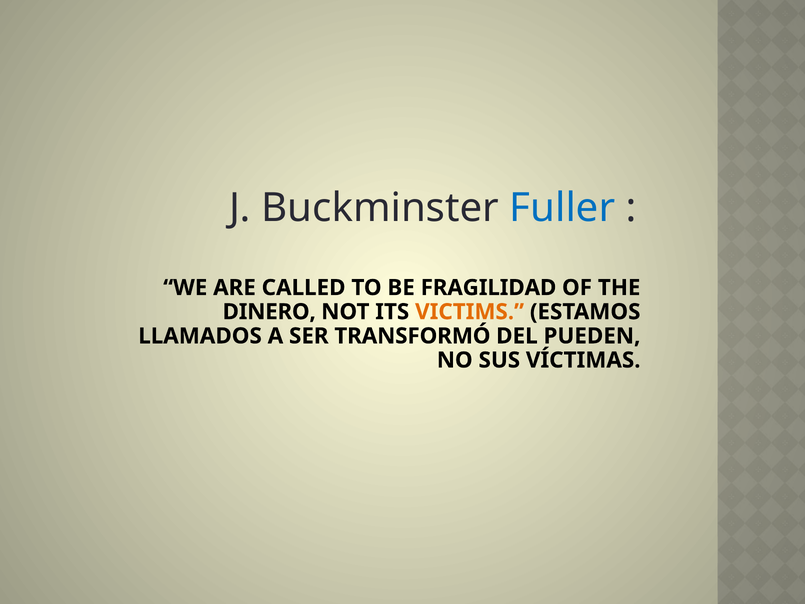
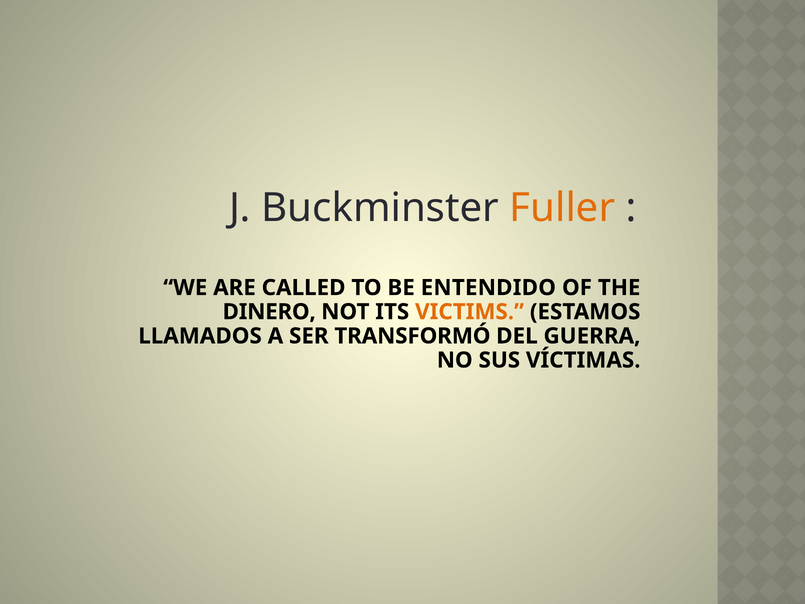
Fuller colour: blue -> orange
FRAGILIDAD: FRAGILIDAD -> ENTENDIDO
PUEDEN: PUEDEN -> GUERRA
